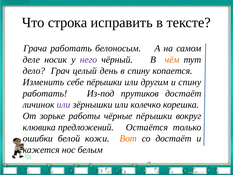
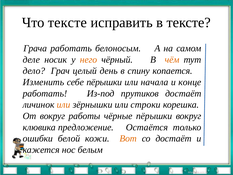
Что строка: строка -> тексте
него colour: purple -> orange
другим: другим -> начала
и спину: спину -> конце
или at (64, 105) colour: purple -> orange
колечко: колечко -> строки
От зорьке: зорьке -> вокруг
предложений: предложений -> предложение
